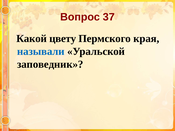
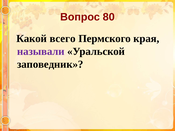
37: 37 -> 80
цвету: цвету -> всего
называли colour: blue -> purple
